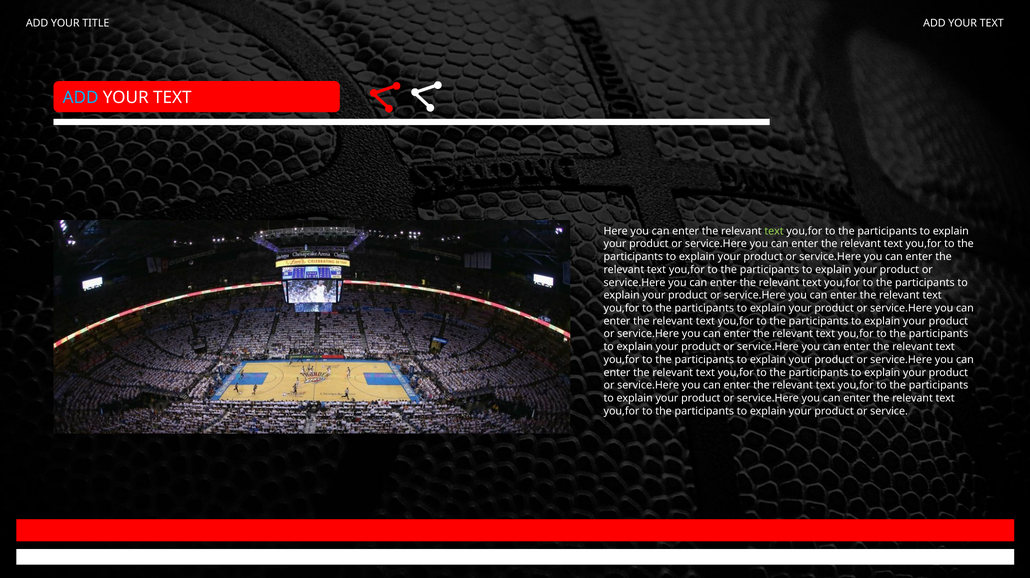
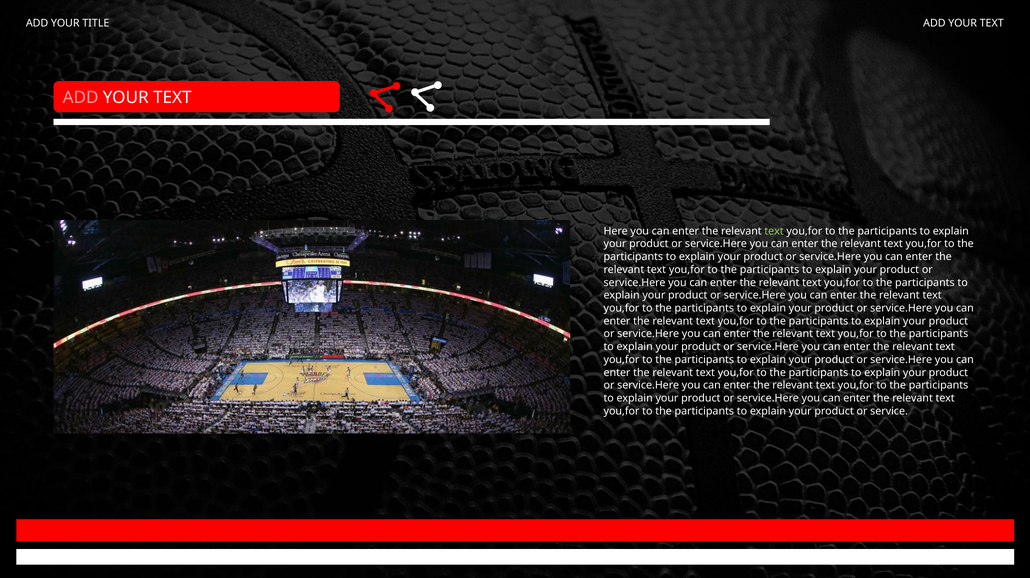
ADD at (81, 98) colour: light blue -> pink
